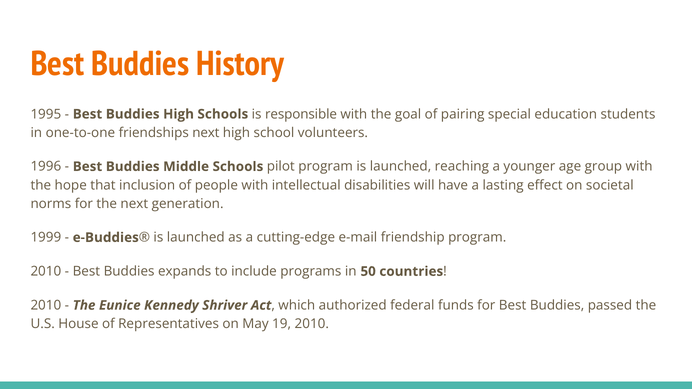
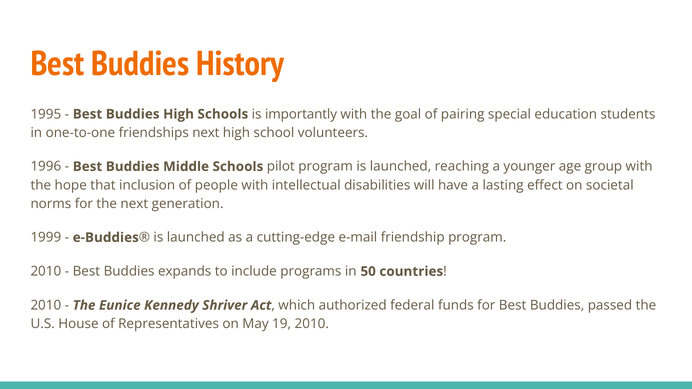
responsible: responsible -> importantly
